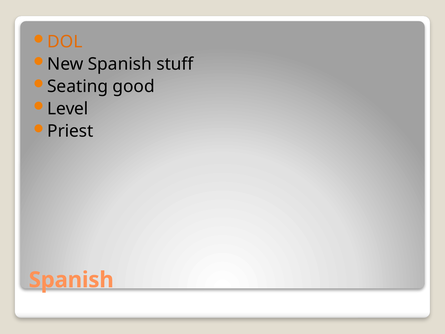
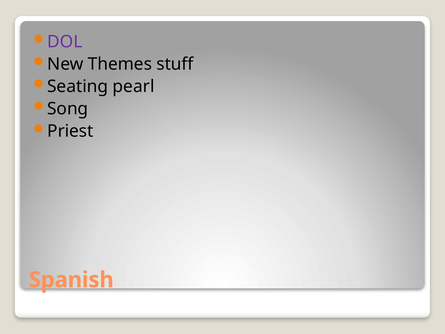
DOL colour: orange -> purple
New Spanish: Spanish -> Themes
good: good -> pearl
Level: Level -> Song
